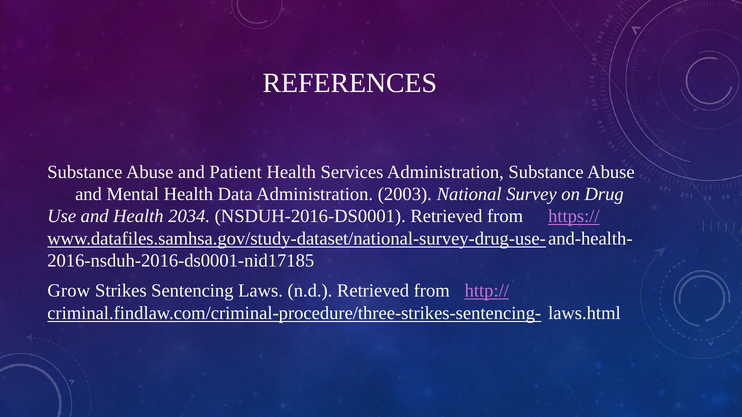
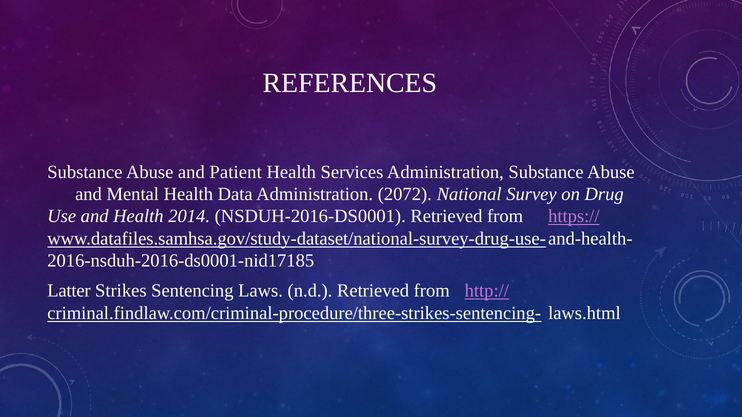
2003: 2003 -> 2072
2034: 2034 -> 2014
Grow: Grow -> Latter
